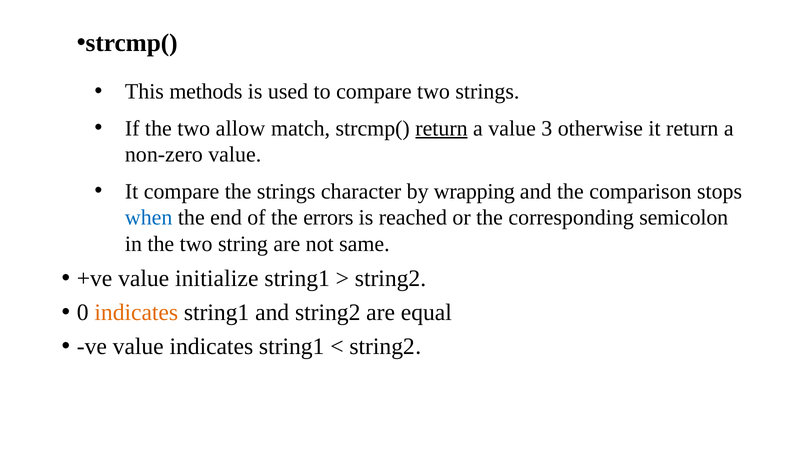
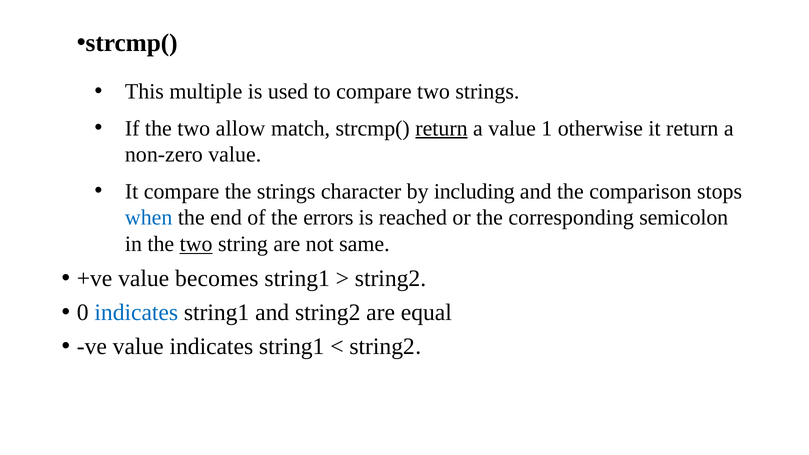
methods: methods -> multiple
3: 3 -> 1
wrapping: wrapping -> including
two at (196, 244) underline: none -> present
initialize: initialize -> becomes
indicates at (136, 312) colour: orange -> blue
